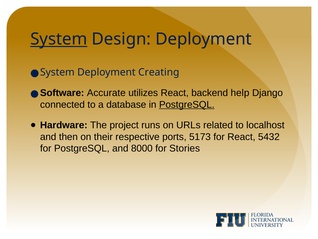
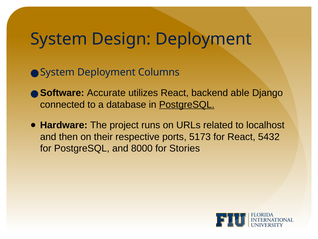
System at (59, 39) underline: present -> none
Creating: Creating -> Columns
help: help -> able
